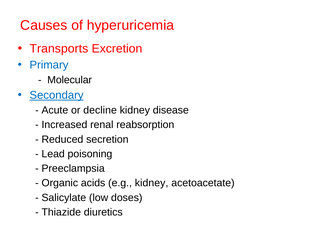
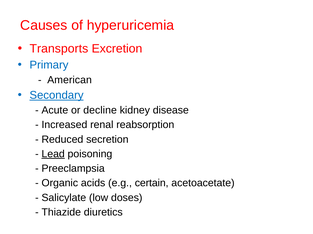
Molecular: Molecular -> American
Lead underline: none -> present
e.g kidney: kidney -> certain
